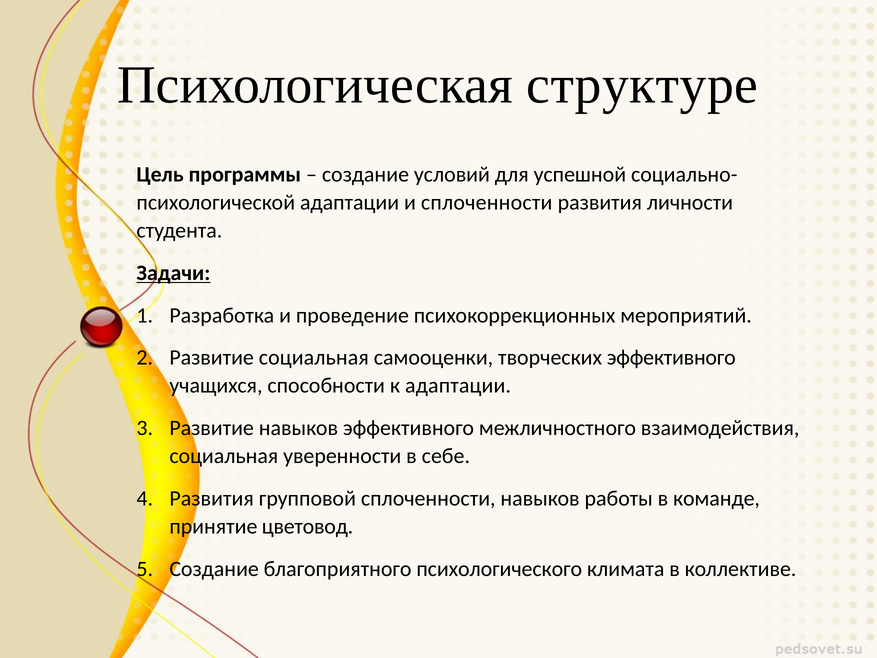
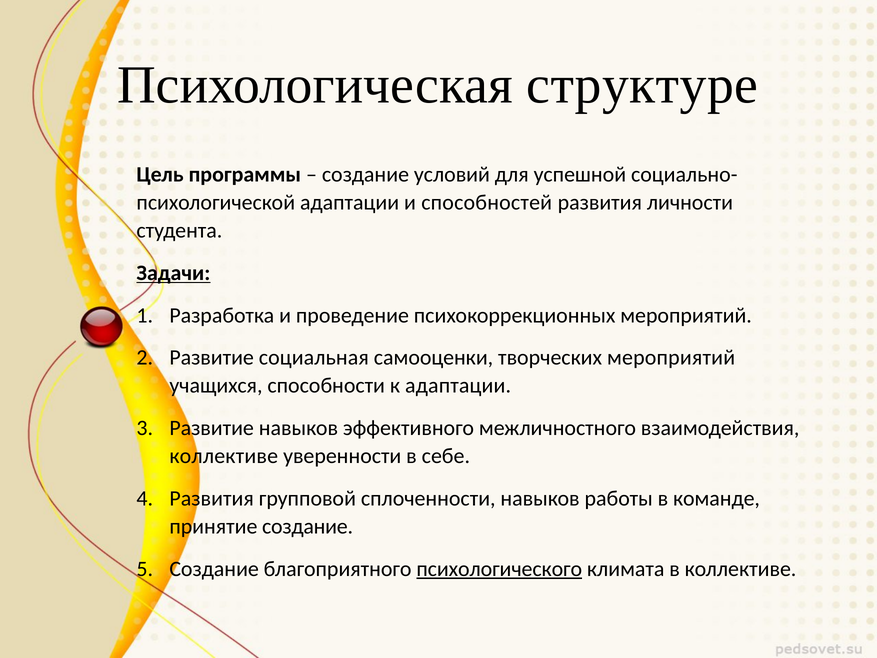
и сплоченности: сплоченности -> способностей
творческих эффективного: эффективного -> мероприятий
социальная at (224, 456): социальная -> коллективе
принятие цветовод: цветовод -> создание
психологического underline: none -> present
